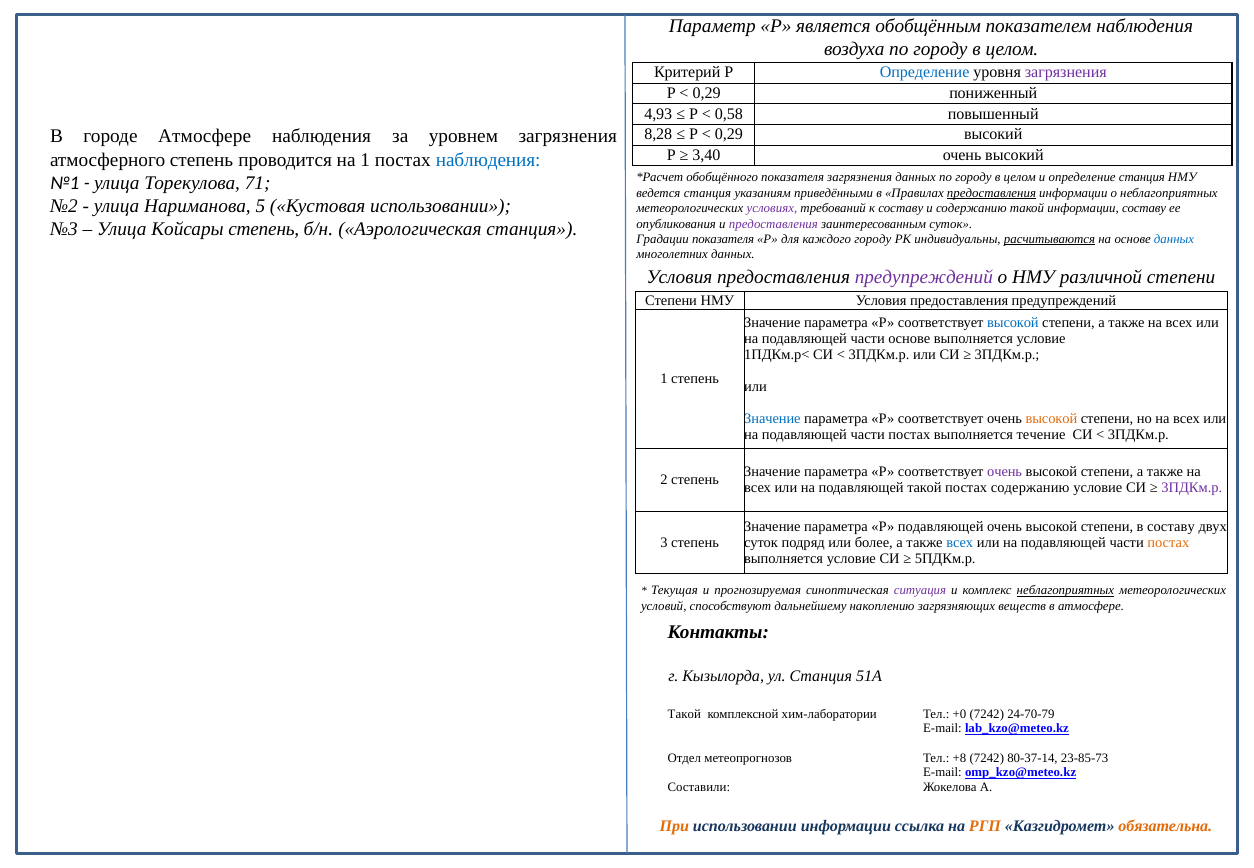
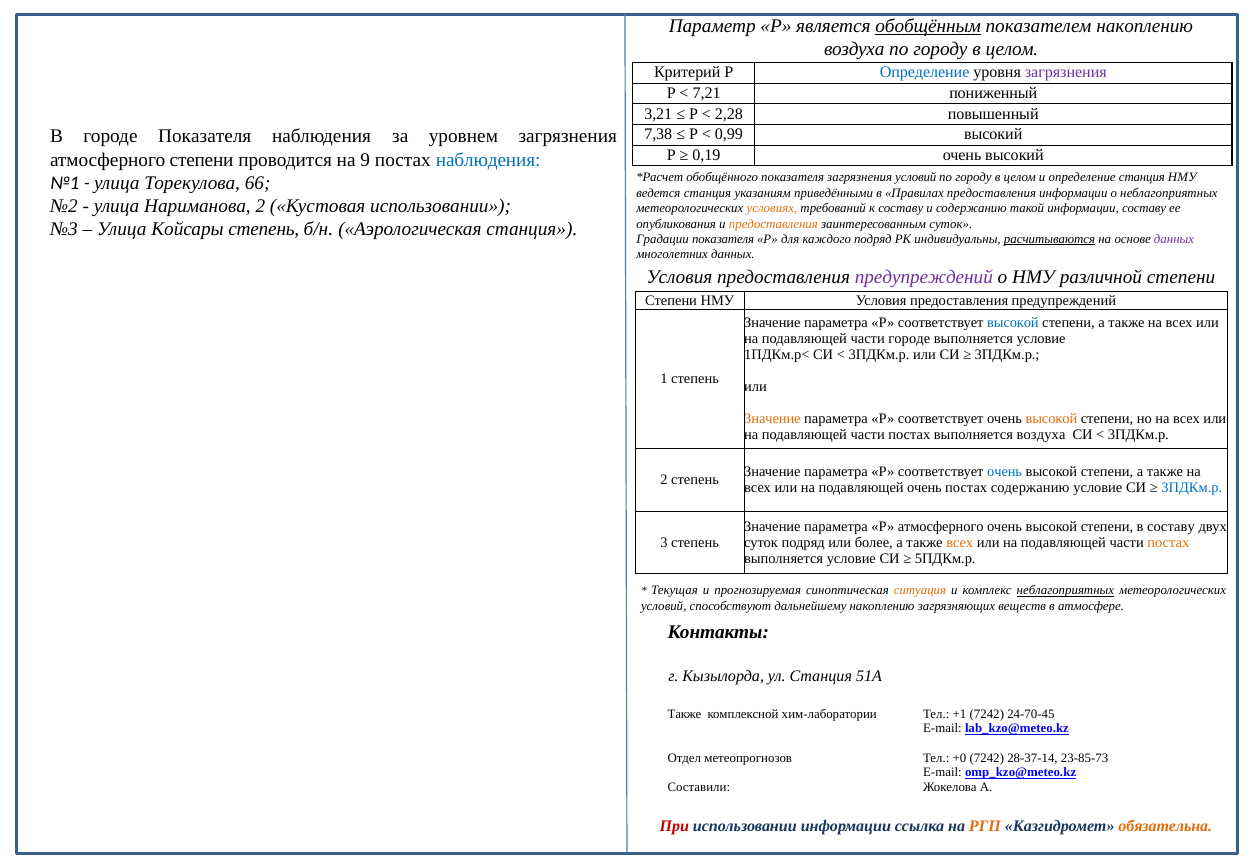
обобщённым underline: none -> present
показателем наблюдения: наблюдения -> накоплению
0,29 at (707, 93): 0,29 -> 7,21
4,93: 4,93 -> 3,21
0,58: 0,58 -> 2,28
8,28: 8,28 -> 7,38
0,29 at (729, 135): 0,29 -> 0,99
городе Атмосфере: Атмосфере -> Показателя
3,40: 3,40 -> 0,19
атмосферного степень: степень -> степени
на 1: 1 -> 9
загрязнения данных: данных -> условий
71: 71 -> 66
предоставления at (991, 193) underline: present -> none
Нариманова 5: 5 -> 2
условиях colour: purple -> orange
предоставления at (773, 224) colour: purple -> orange
каждого городу: городу -> подряд
данных at (1174, 239) colour: blue -> purple
части основе: основе -> городе
Значение at (772, 419) colour: blue -> orange
выполняется течение: течение -> воздуха
очень at (1005, 472) colour: purple -> blue
подавляющей такой: такой -> очень
3ПДКм.р at (1192, 488) colour: purple -> blue
Р подавляющей: подавляющей -> атмосферного
всех at (960, 543) colour: blue -> orange
ситуация colour: purple -> orange
Такой at (684, 714): Такой -> Также
+0: +0 -> +1
24-70-79: 24-70-79 -> 24-70-45
+8: +8 -> +0
80-37-14: 80-37-14 -> 28-37-14
При colour: orange -> red
